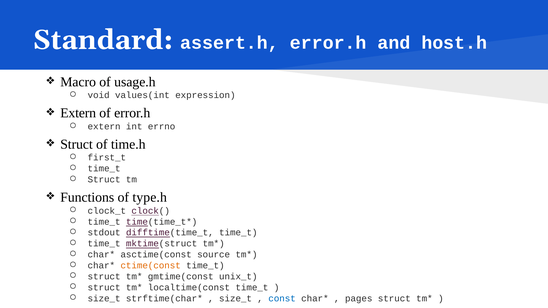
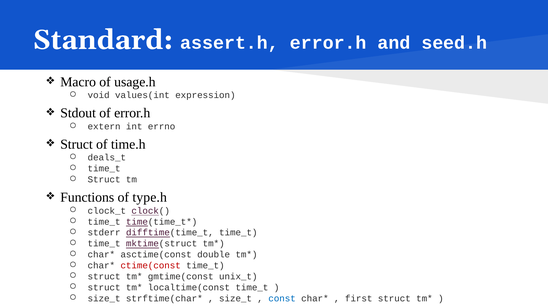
host.h: host.h -> seed.h
Extern at (78, 113): Extern -> Stdout
first_t: first_t -> deals_t
stdout: stdout -> stderr
source: source -> double
ctime(const colour: orange -> red
pages: pages -> first
